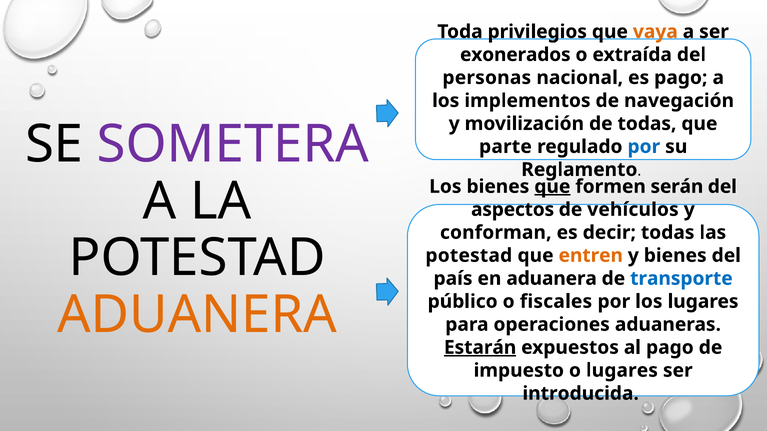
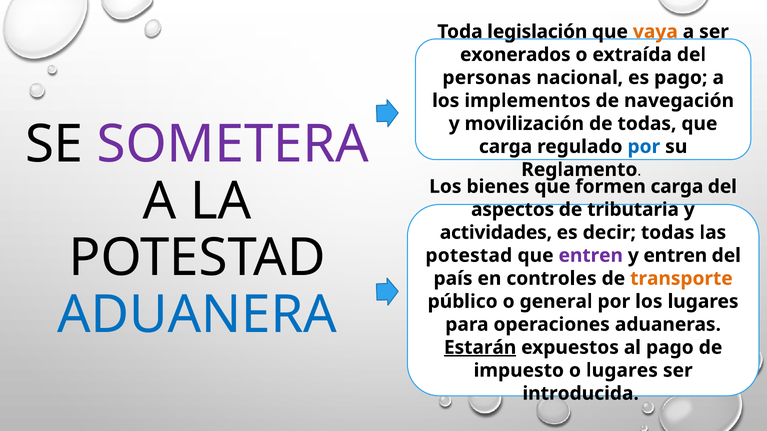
privilegios: privilegios -> legislación
parte at (505, 147): parte -> carga
que at (552, 187) underline: present -> none
formen serán: serán -> carga
vehículos: vehículos -> tributaria
conforman: conforman -> actividades
entren at (591, 256) colour: orange -> purple
y bienes: bienes -> entren
en aduanera: aduanera -> controles
transporte colour: blue -> orange
fiscales: fiscales -> general
ADUANERA at (197, 315) colour: orange -> blue
